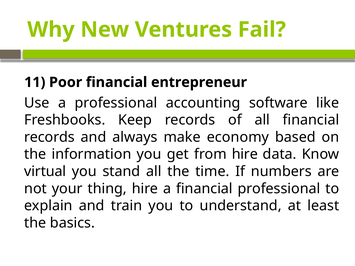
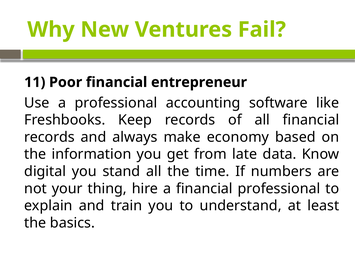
from hire: hire -> late
virtual: virtual -> digital
